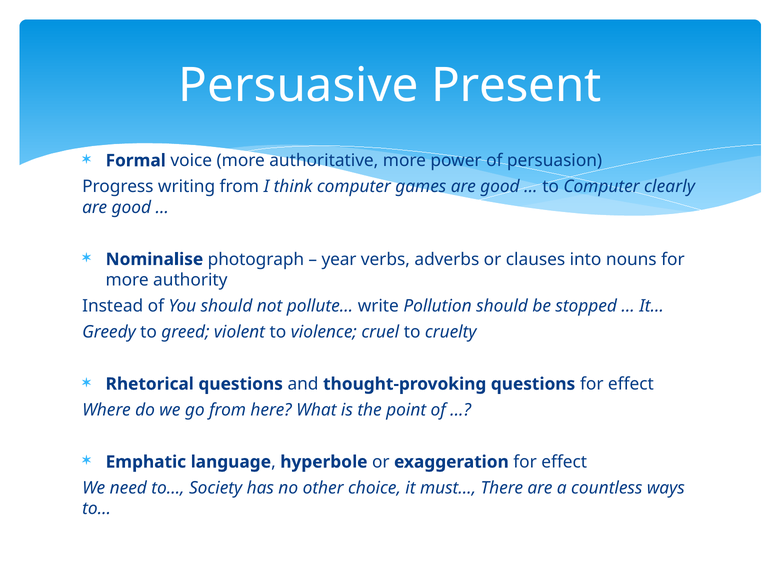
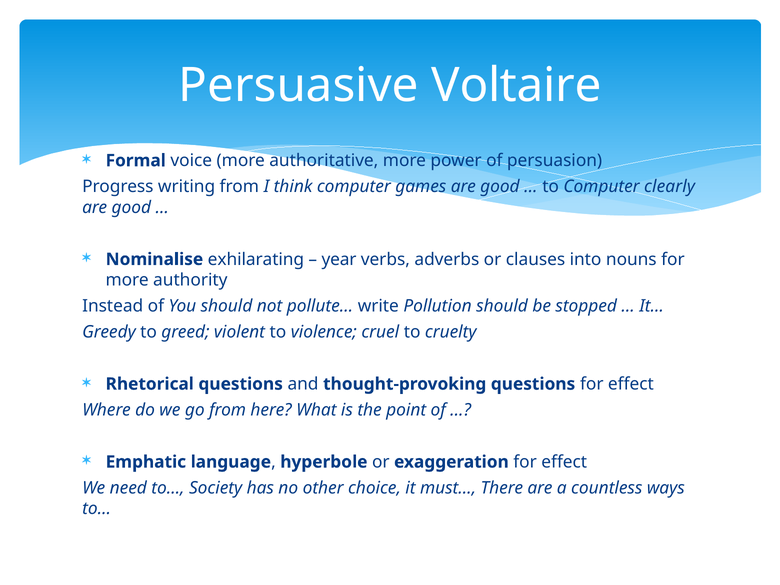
Present: Present -> Voltaire
photograph: photograph -> exhilarating
